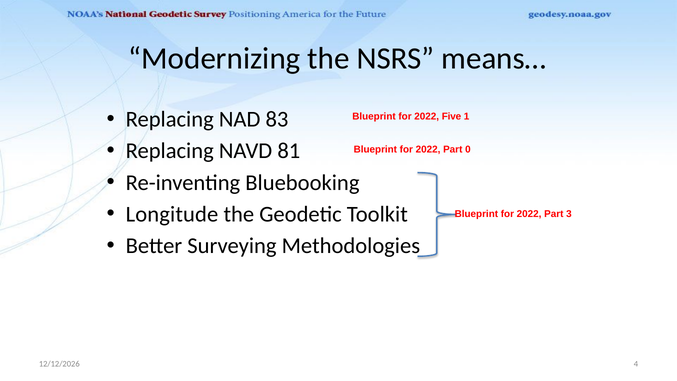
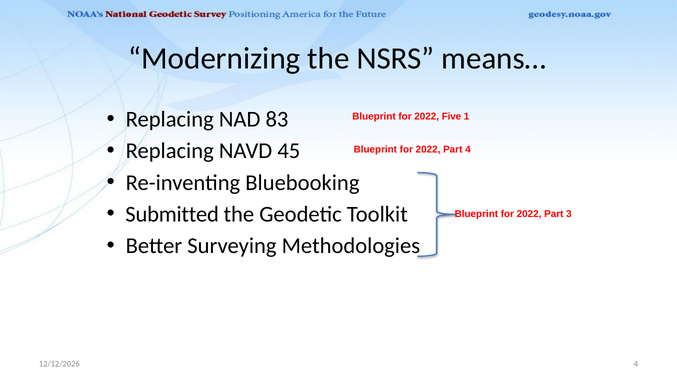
81: 81 -> 45
Part 0: 0 -> 4
Longitude: Longitude -> Submitted
